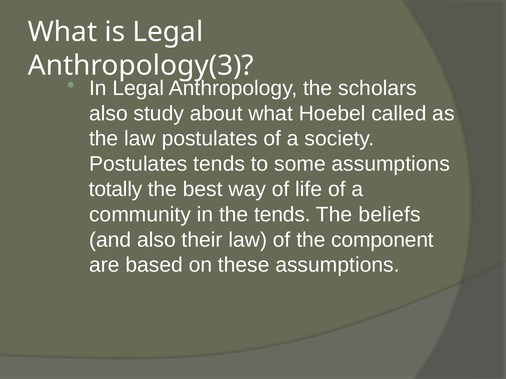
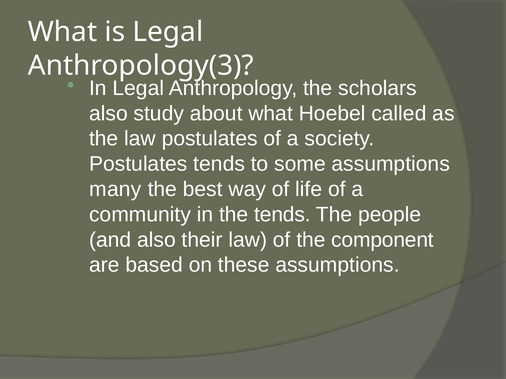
totally: totally -> many
beliefs: beliefs -> people
